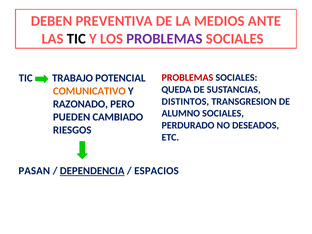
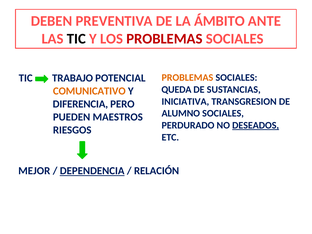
MEDIOS: MEDIOS -> ÁMBITO
PROBLEMAS at (164, 39) colour: purple -> red
PROBLEMAS at (187, 78) colour: red -> orange
DISTINTOS: DISTINTOS -> INICIATIVA
RAZONADO: RAZONADO -> DIFERENCIA
CAMBIADO: CAMBIADO -> MAESTROS
DESEADOS underline: none -> present
PASAN: PASAN -> MEJOR
ESPACIOS: ESPACIOS -> RELACIÓN
